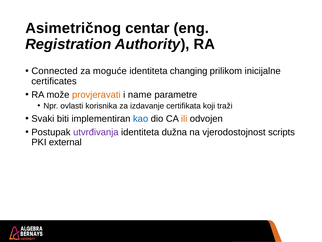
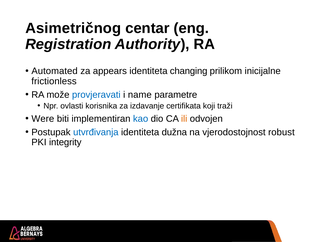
Connected: Connected -> Automated
moguće: moguće -> appears
certificates: certificates -> frictionless
provjeravati colour: orange -> blue
Svaki: Svaki -> Were
utvrđivanja colour: purple -> blue
scripts: scripts -> robust
external: external -> integrity
